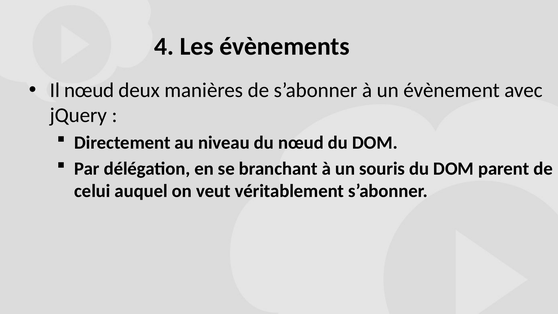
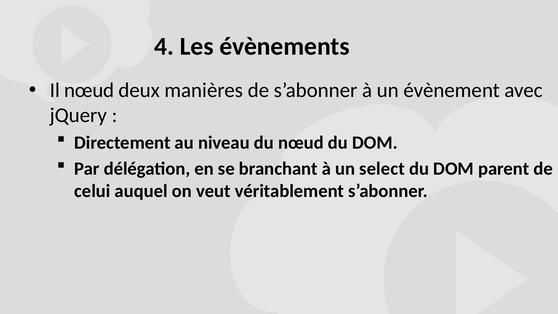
souris: souris -> select
